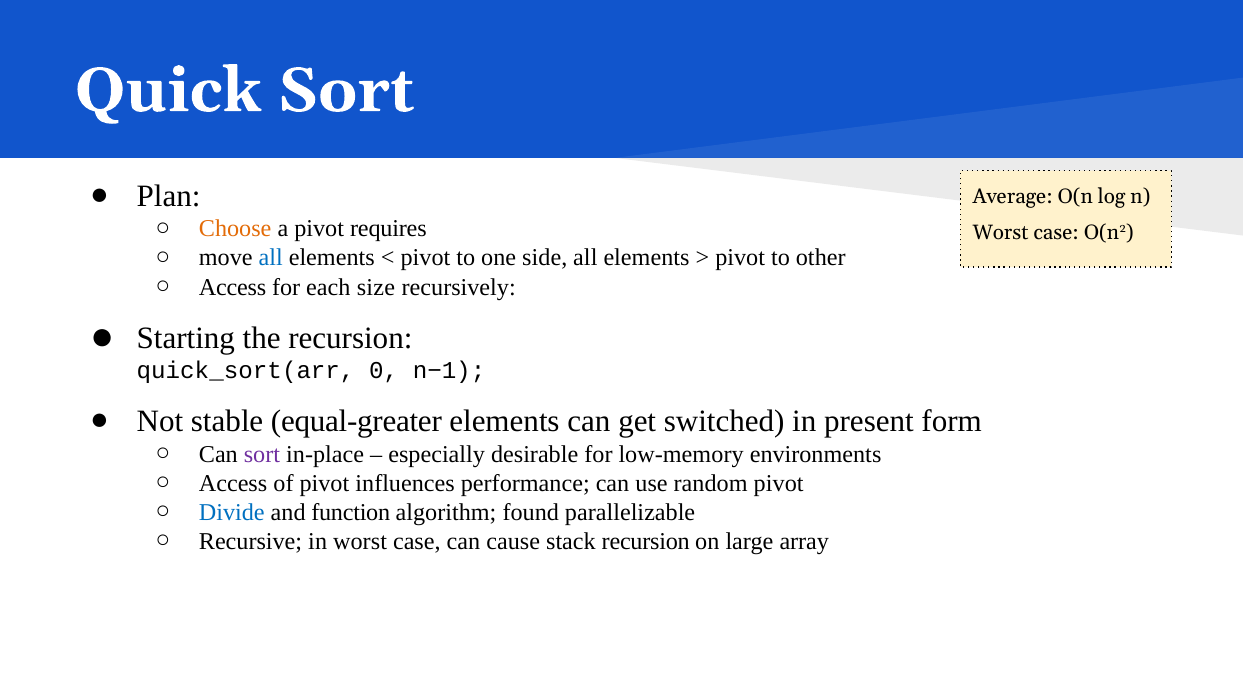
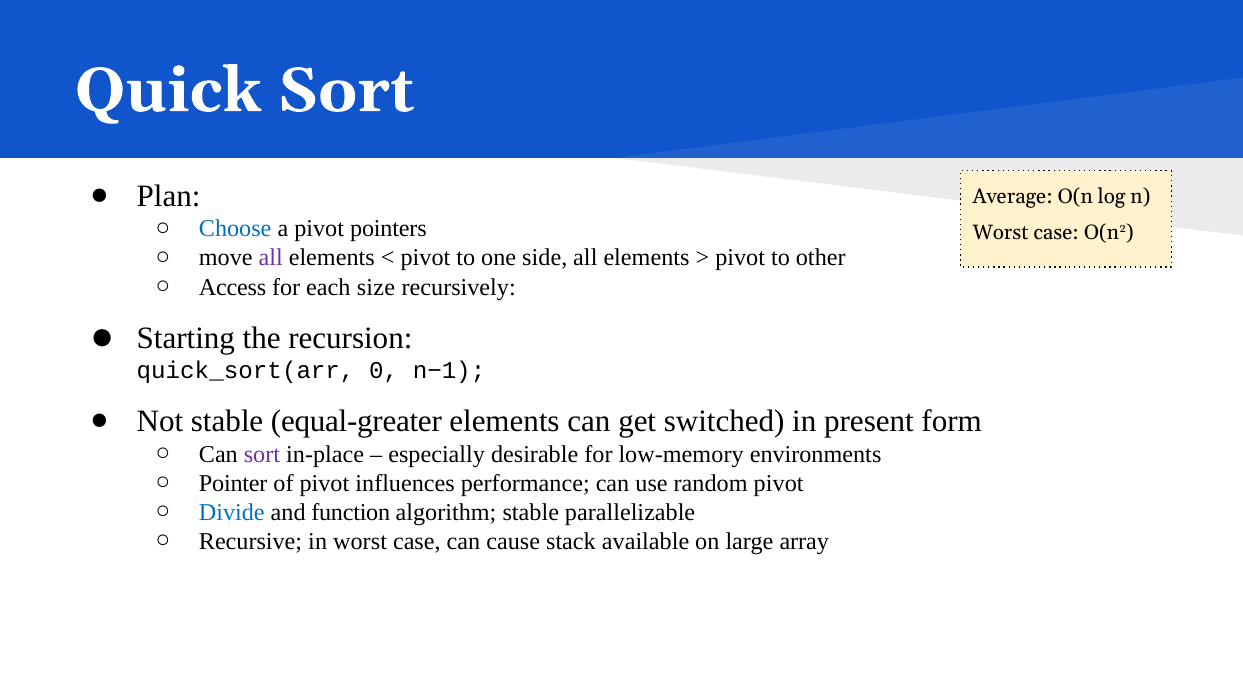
Choose colour: orange -> blue
requires: requires -> pointers
all at (271, 258) colour: blue -> purple
Access at (233, 483): Access -> Pointer
algorithm found: found -> stable
stack recursion: recursion -> available
